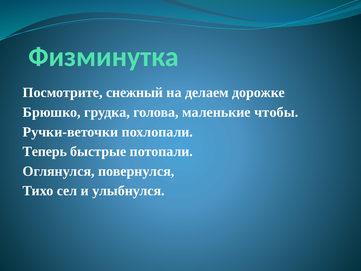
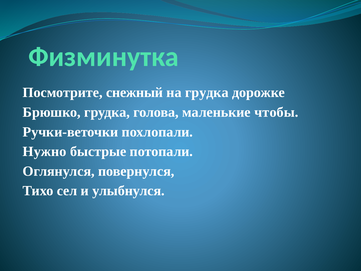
на делаем: делаем -> грудка
Теперь: Теперь -> Нужно
